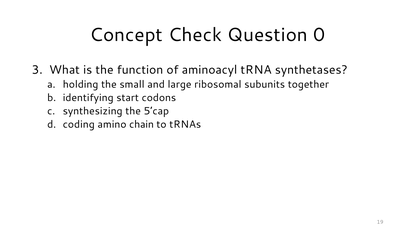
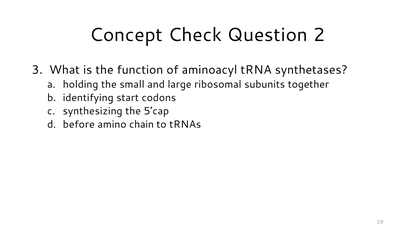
0: 0 -> 2
coding: coding -> before
